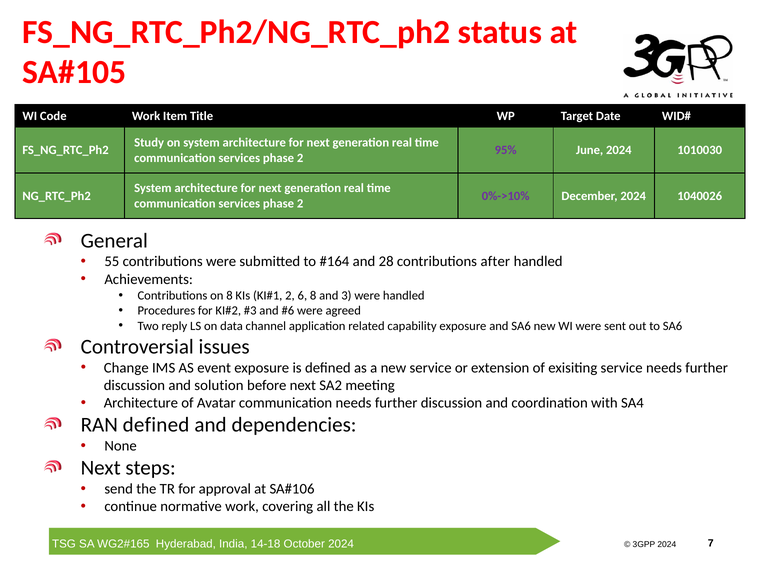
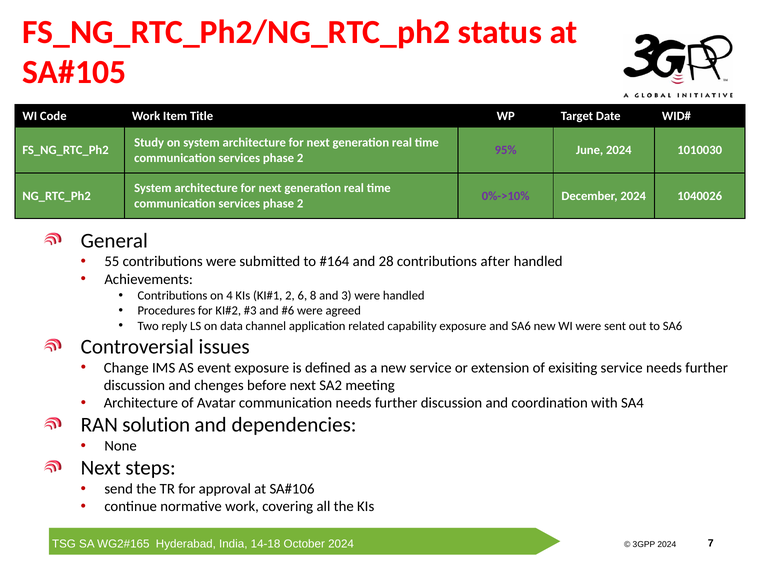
on 8: 8 -> 4
solution: solution -> chenges
RAN defined: defined -> solution
